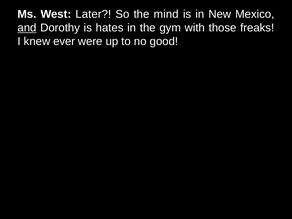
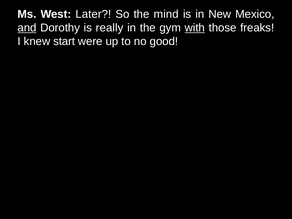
hates: hates -> really
with underline: none -> present
ever: ever -> start
